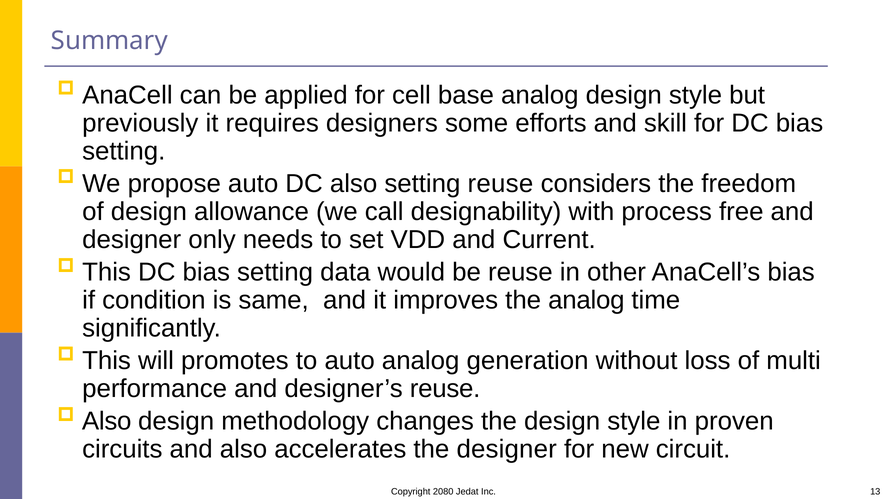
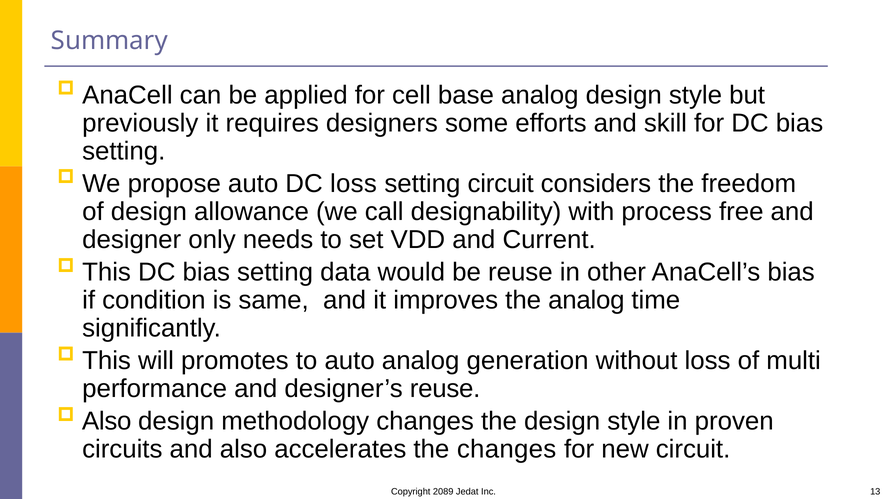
DC also: also -> loss
setting reuse: reuse -> circuit
the designer: designer -> changes
2080: 2080 -> 2089
